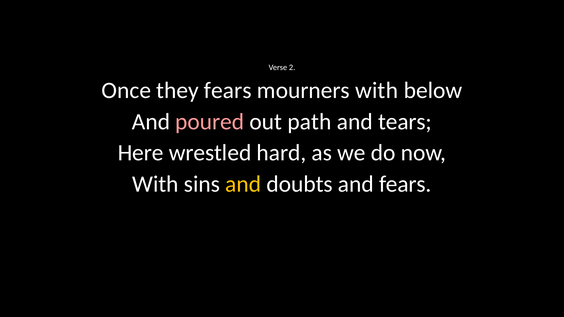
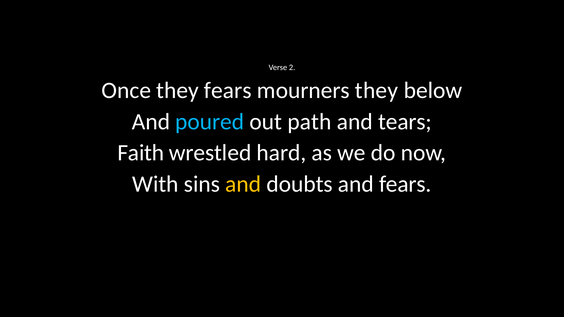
mourners with: with -> they
poured colour: pink -> light blue
Here: Here -> Faith
